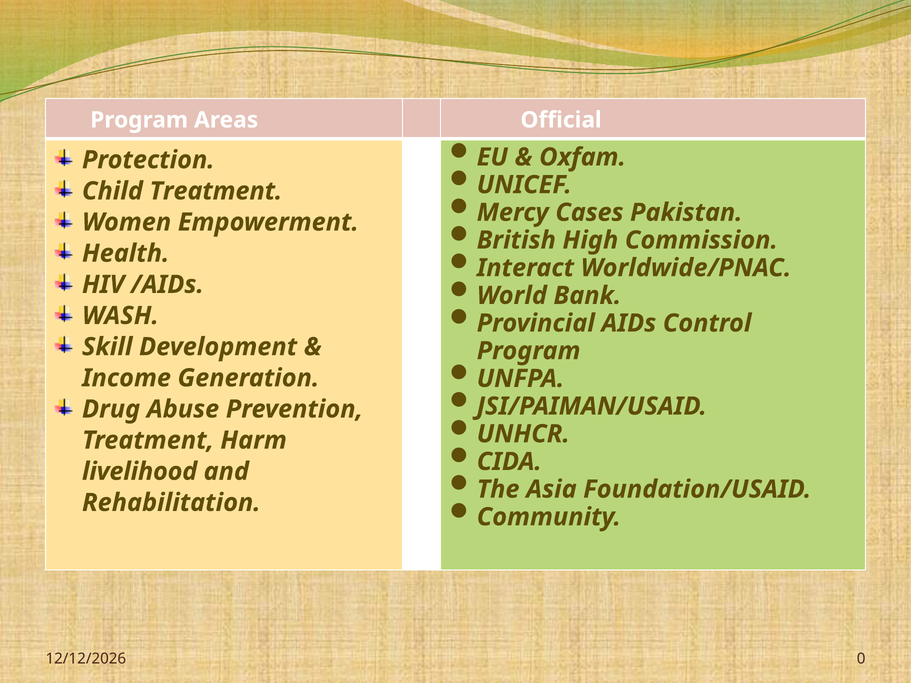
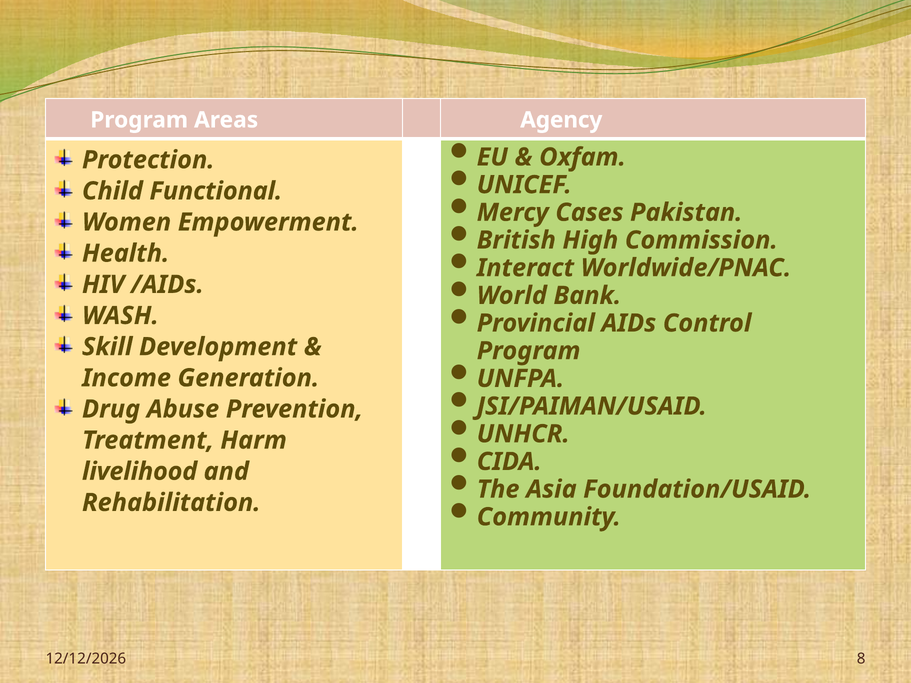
Official: Official -> Agency
Child Treatment: Treatment -> Functional
0: 0 -> 8
